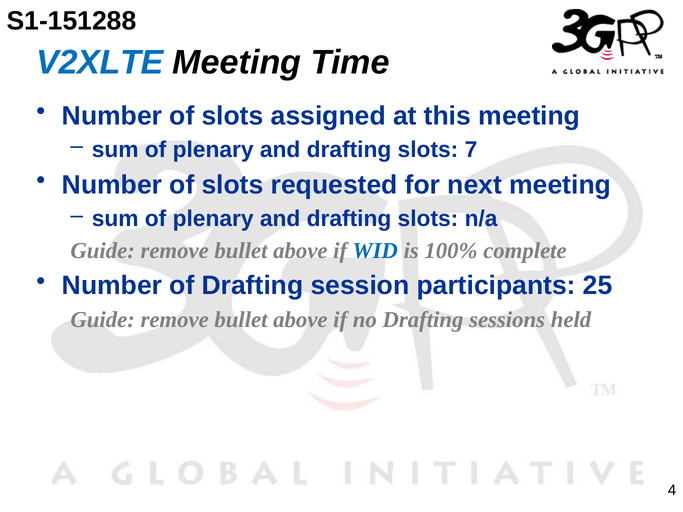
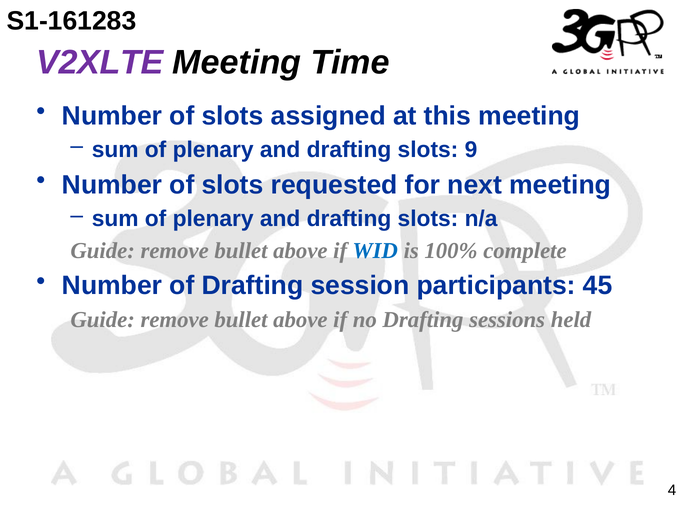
S1-151288: S1-151288 -> S1-161283
V2XLTE colour: blue -> purple
7: 7 -> 9
25: 25 -> 45
